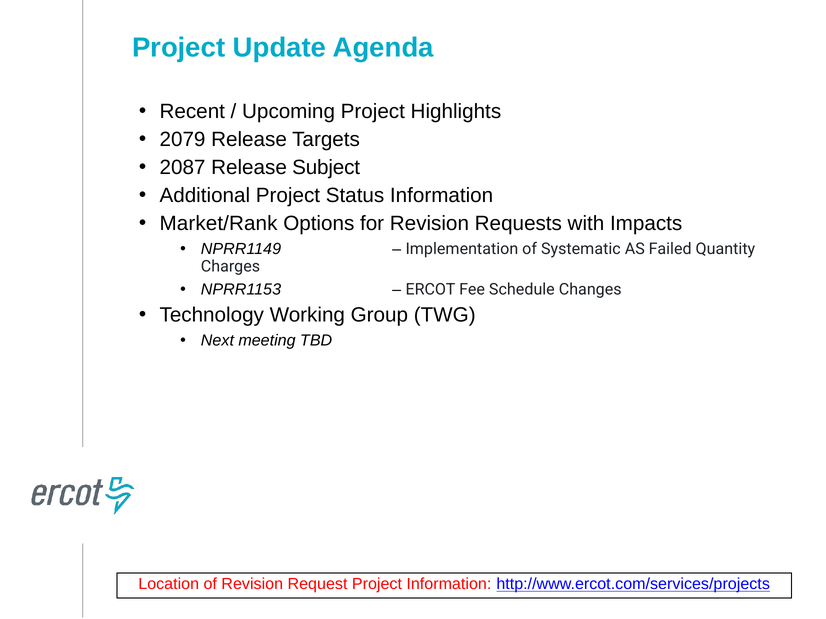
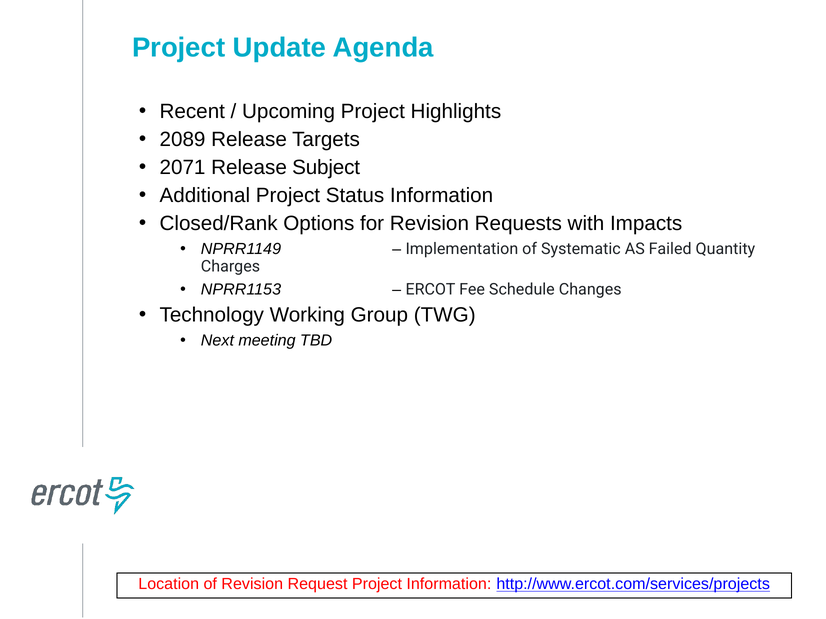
2079: 2079 -> 2089
2087: 2087 -> 2071
Market/Rank: Market/Rank -> Closed/Rank
